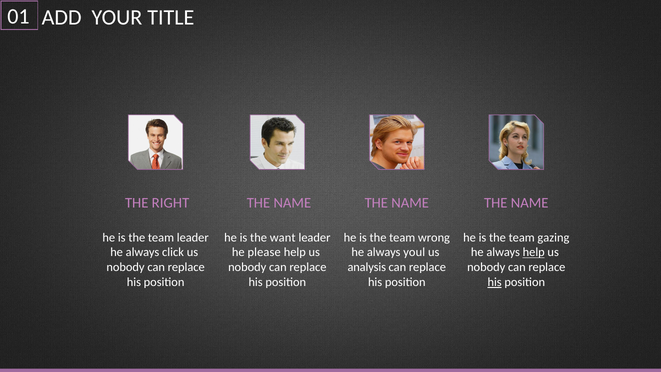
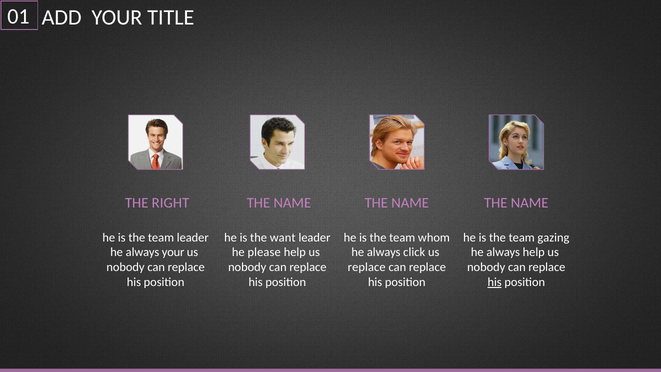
wrong: wrong -> whom
always click: click -> your
youl: youl -> click
help at (534, 252) underline: present -> none
analysis at (367, 267): analysis -> replace
